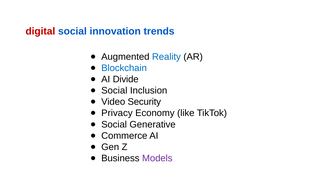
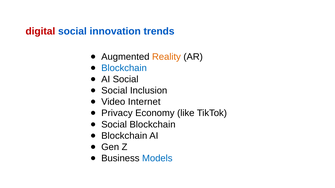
Reality colour: blue -> orange
AI Divide: Divide -> Social
Security: Security -> Internet
Social Generative: Generative -> Blockchain
Commerce at (124, 136): Commerce -> Blockchain
Models colour: purple -> blue
